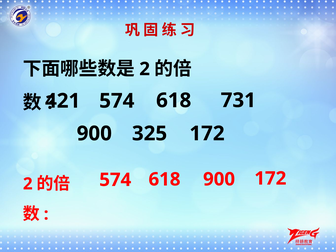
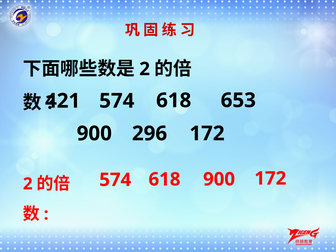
731: 731 -> 653
325: 325 -> 296
